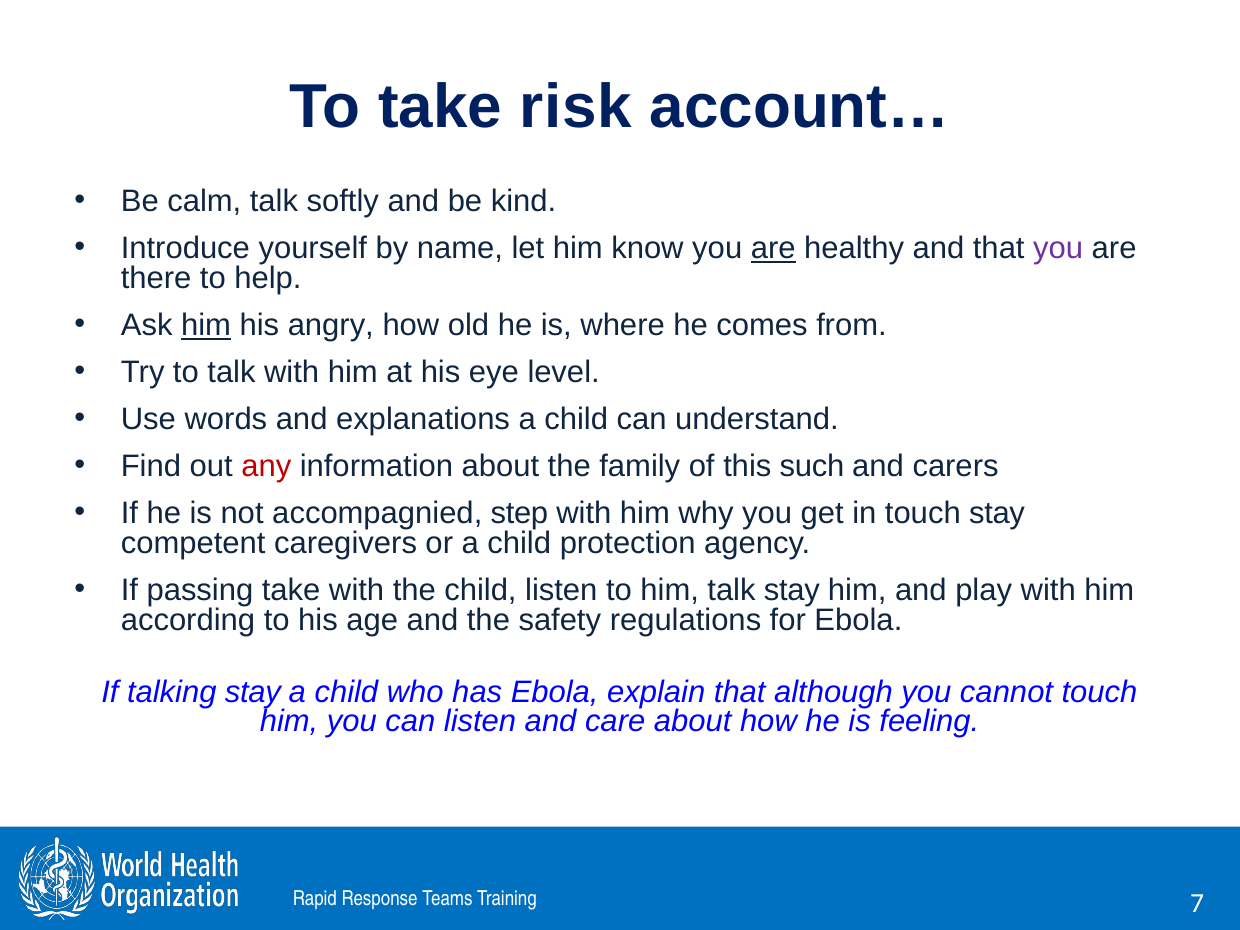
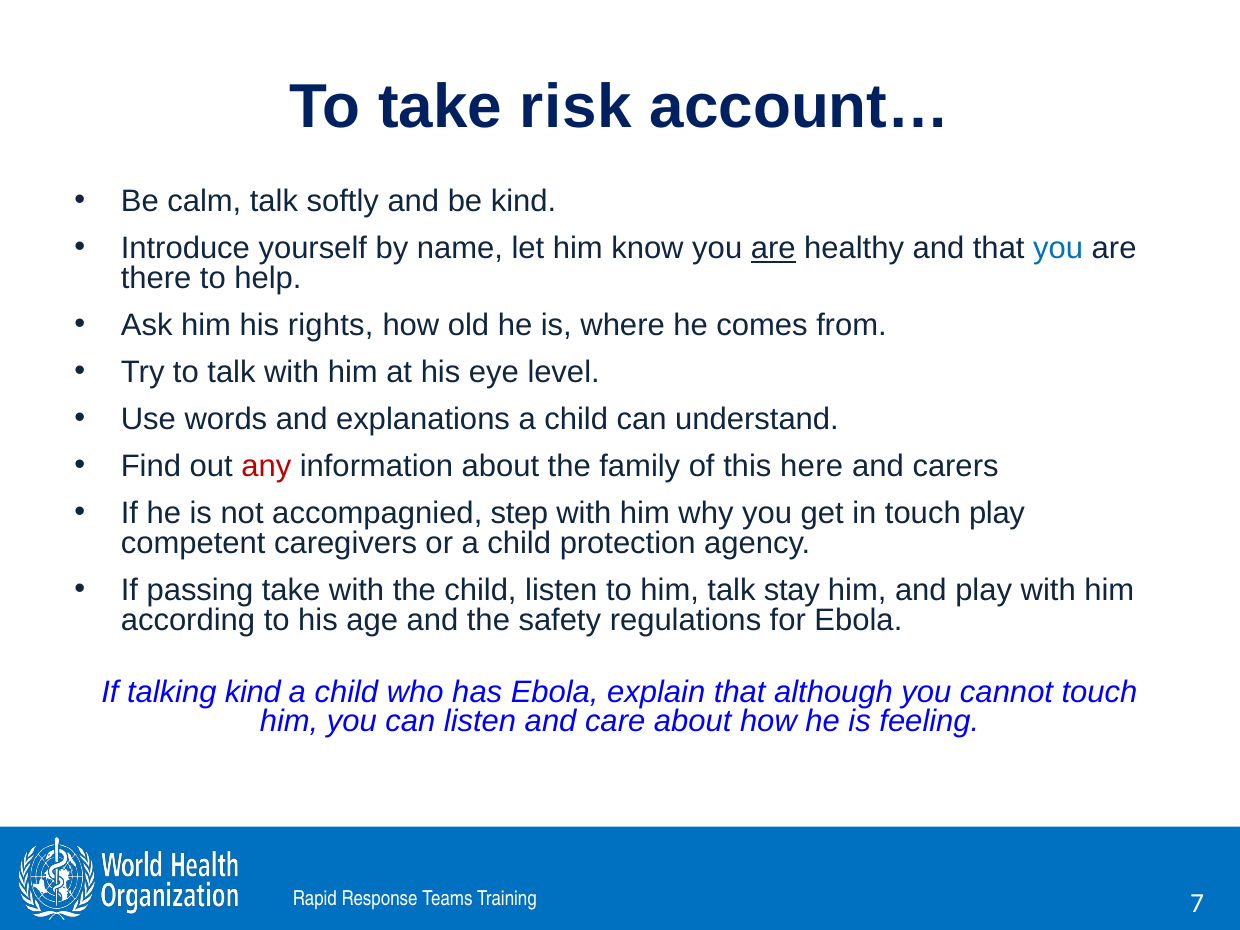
you at (1058, 249) colour: purple -> blue
him at (206, 325) underline: present -> none
angry: angry -> rights
such: such -> here
touch stay: stay -> play
talking stay: stay -> kind
